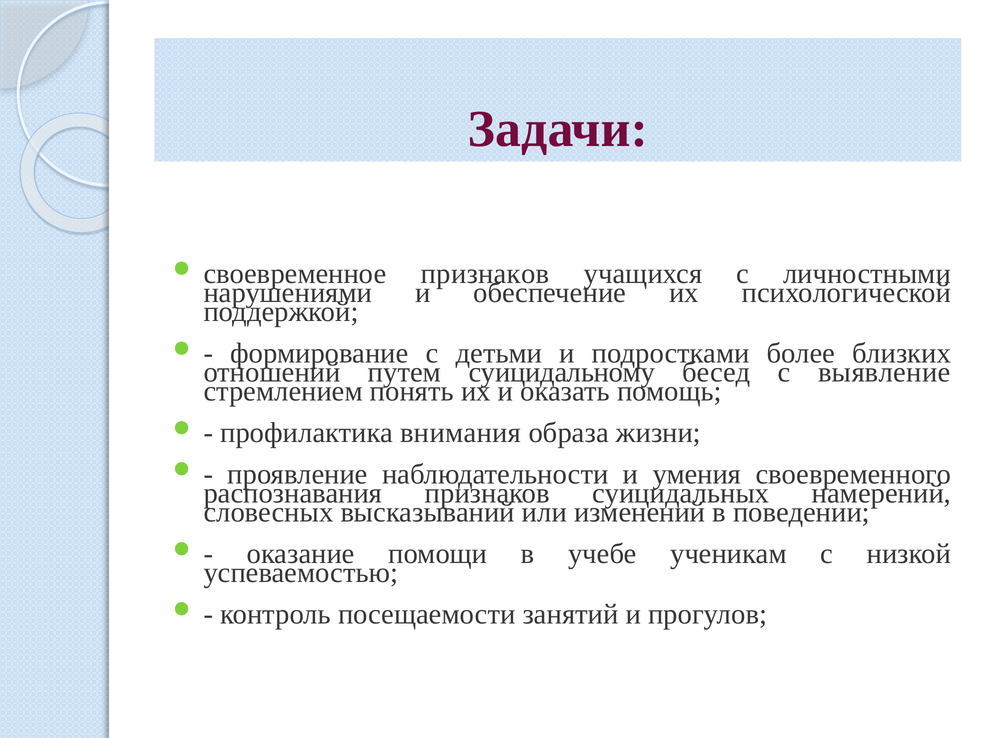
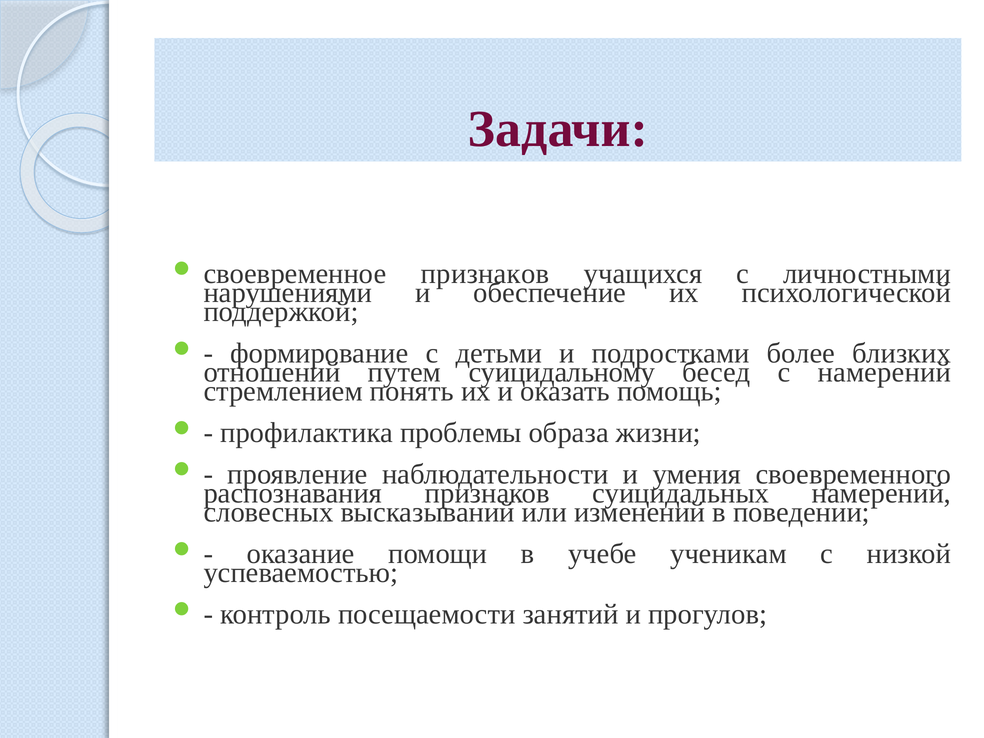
с выявление: выявление -> намерений
внимания: внимания -> проблемы
